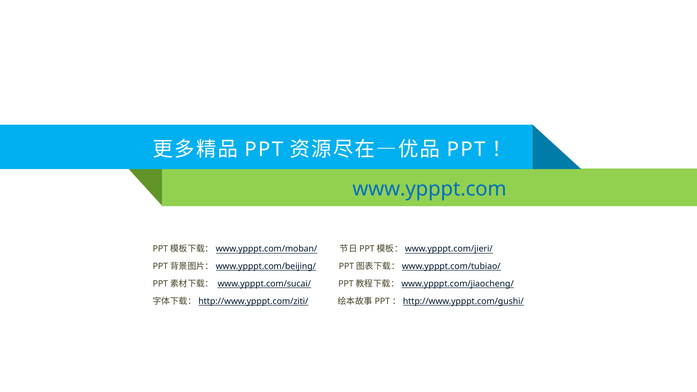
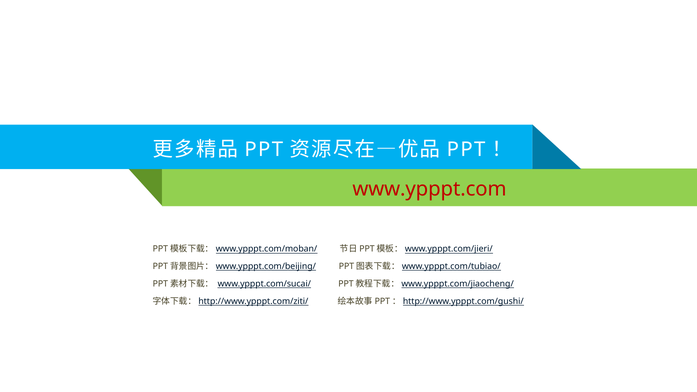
www.ypppt.com colour: blue -> red
